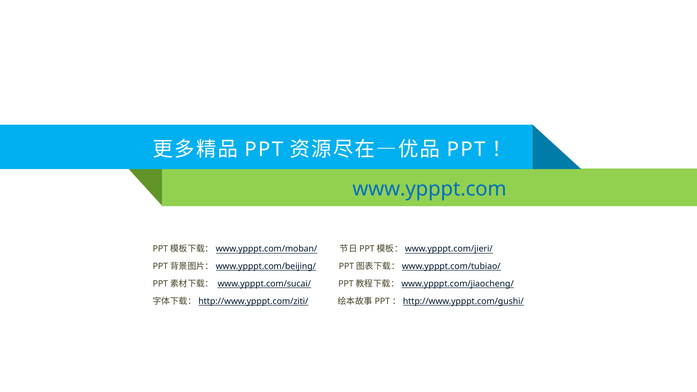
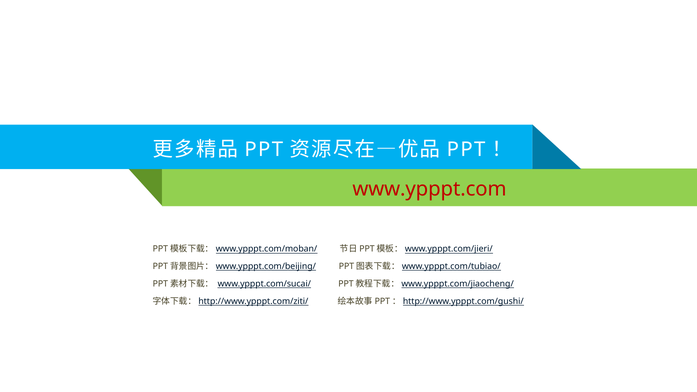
www.ypppt.com colour: blue -> red
